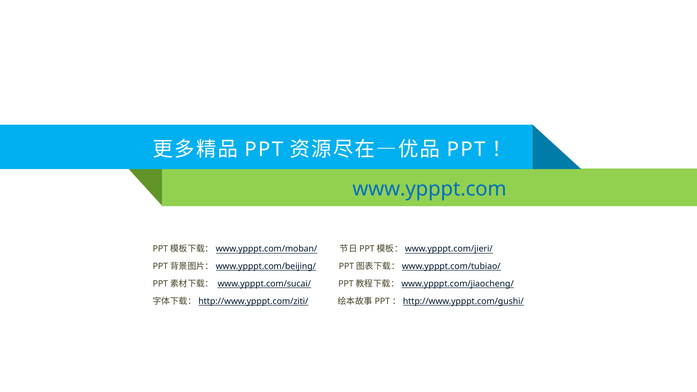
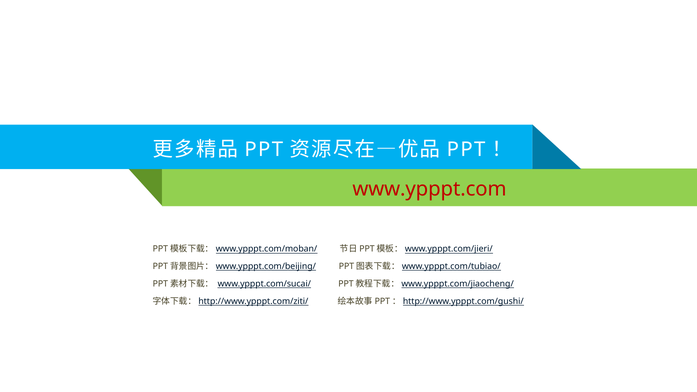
www.ypppt.com colour: blue -> red
